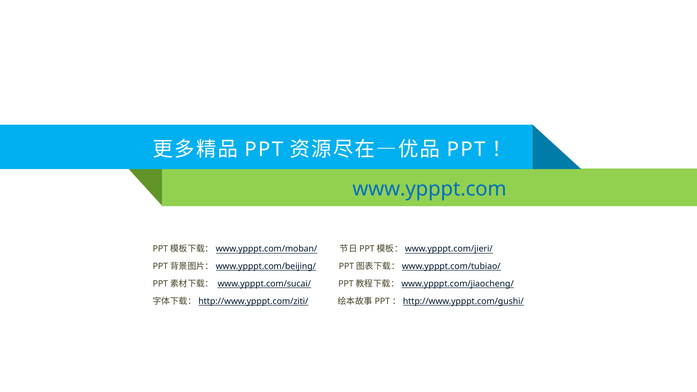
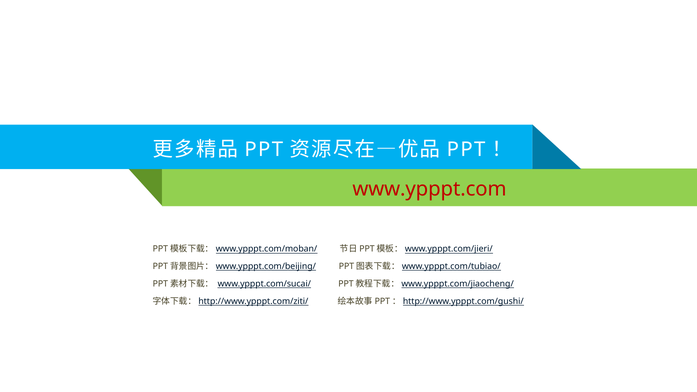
www.ypppt.com colour: blue -> red
